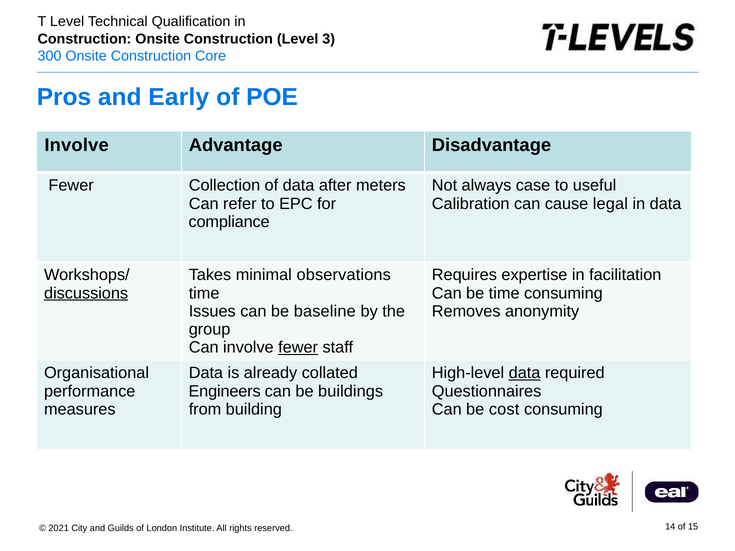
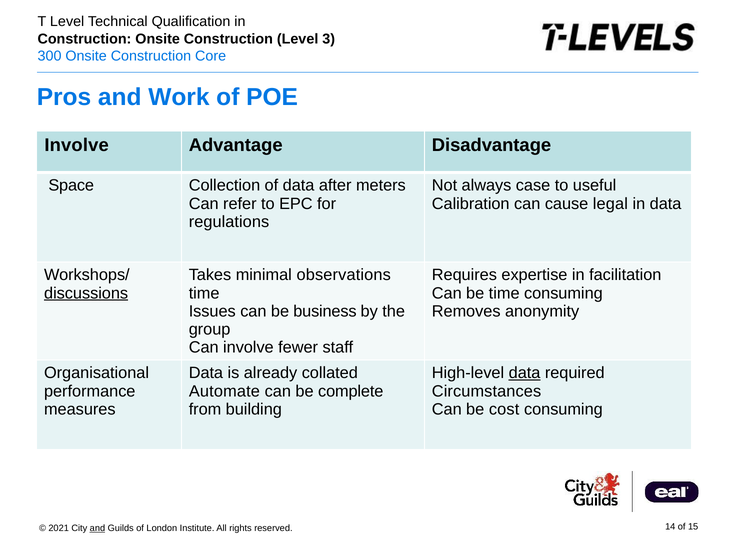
Early: Early -> Work
Fewer at (71, 186): Fewer -> Space
compliance: compliance -> regulations
baseline: baseline -> business
fewer at (298, 348) underline: present -> none
Engineers: Engineers -> Automate
buildings: buildings -> complete
Questionnaires: Questionnaires -> Circumstances
and at (97, 528) underline: none -> present
